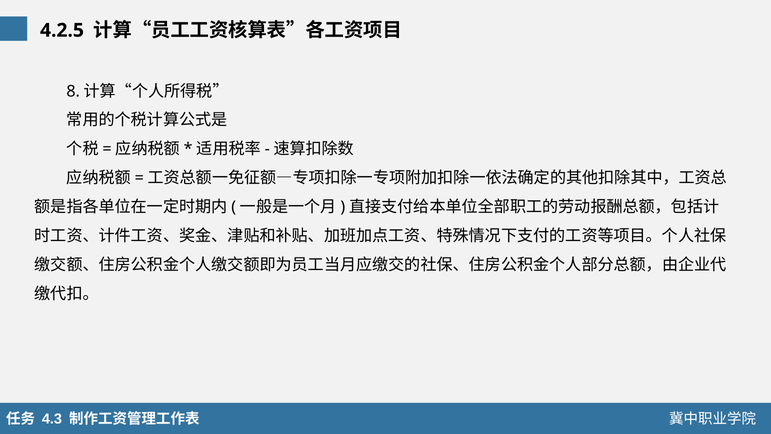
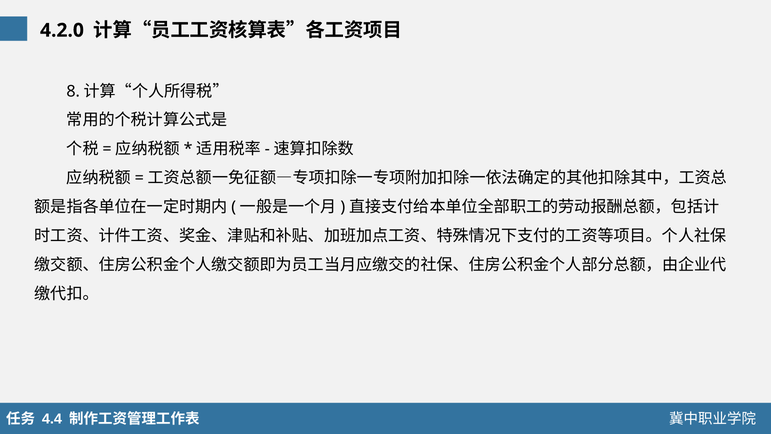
4.2.5: 4.2.5 -> 4.2.0
4.3: 4.3 -> 4.4
